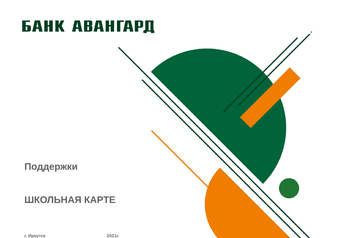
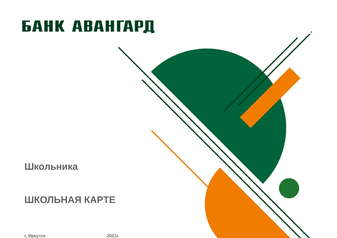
Поддержки: Поддержки -> Школьника
